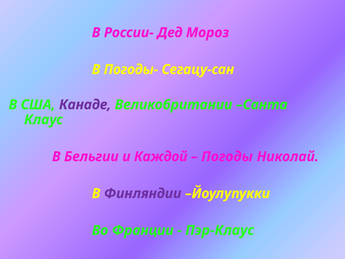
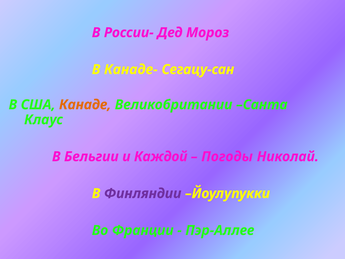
Погоды-: Погоды- -> Канаде-
Канаде colour: purple -> orange
Пэр-Клаус: Пэр-Клаус -> Пэр-Аллее
